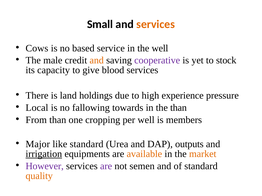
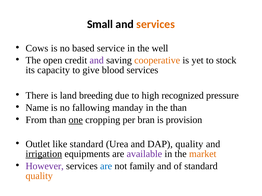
male: male -> open
and at (97, 61) colour: orange -> purple
cooperative colour: purple -> orange
holdings: holdings -> breeding
experience: experience -> recognized
Local: Local -> Name
towards: towards -> manday
one underline: none -> present
per well: well -> bran
members: members -> provision
Major: Major -> Outlet
DAP outputs: outputs -> quality
available colour: orange -> purple
are at (106, 166) colour: purple -> blue
semen: semen -> family
